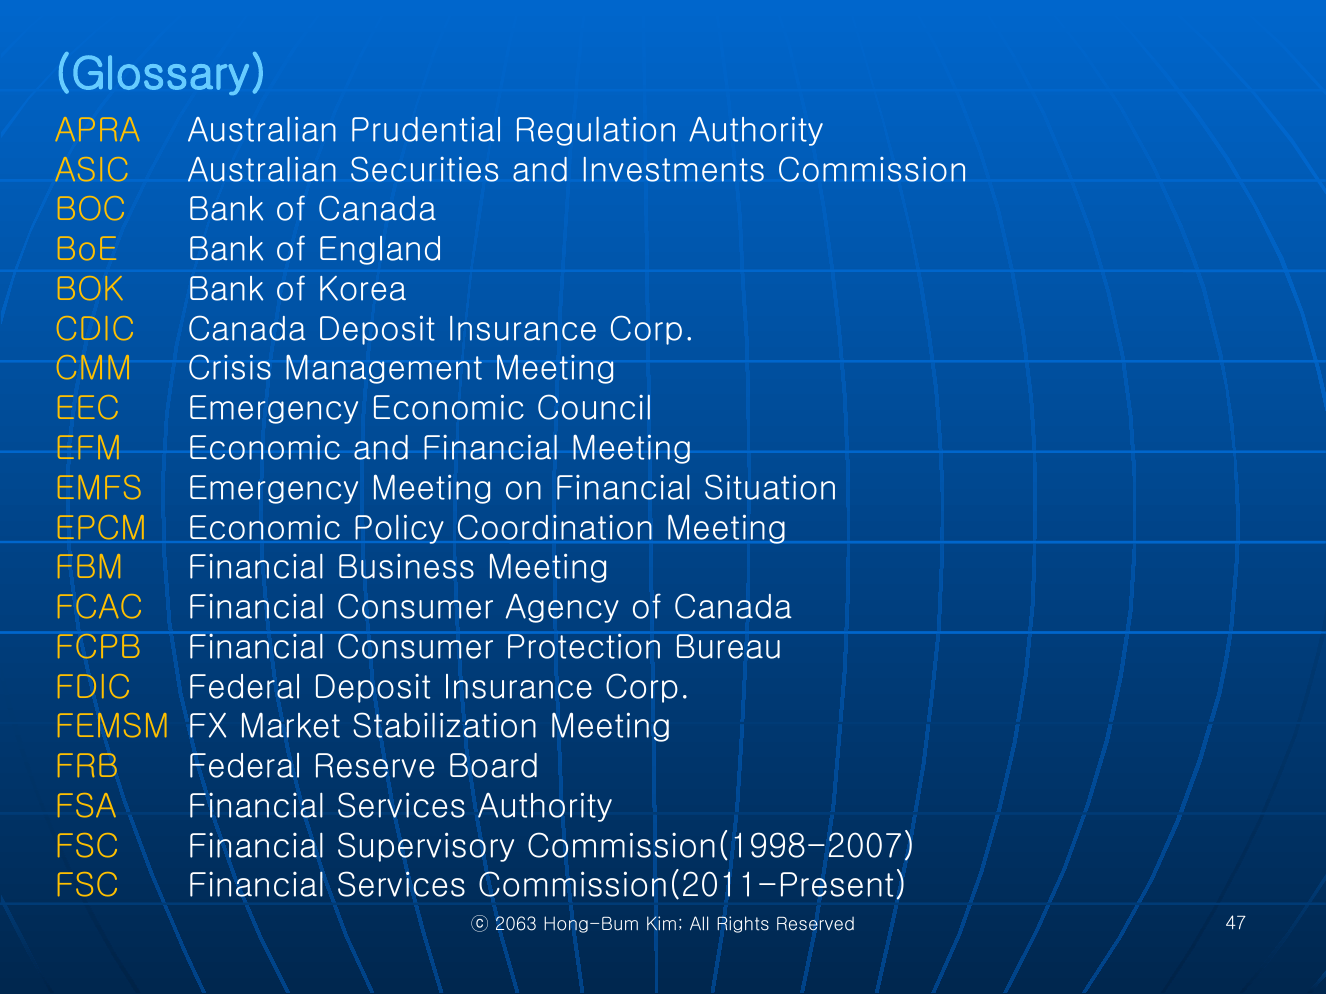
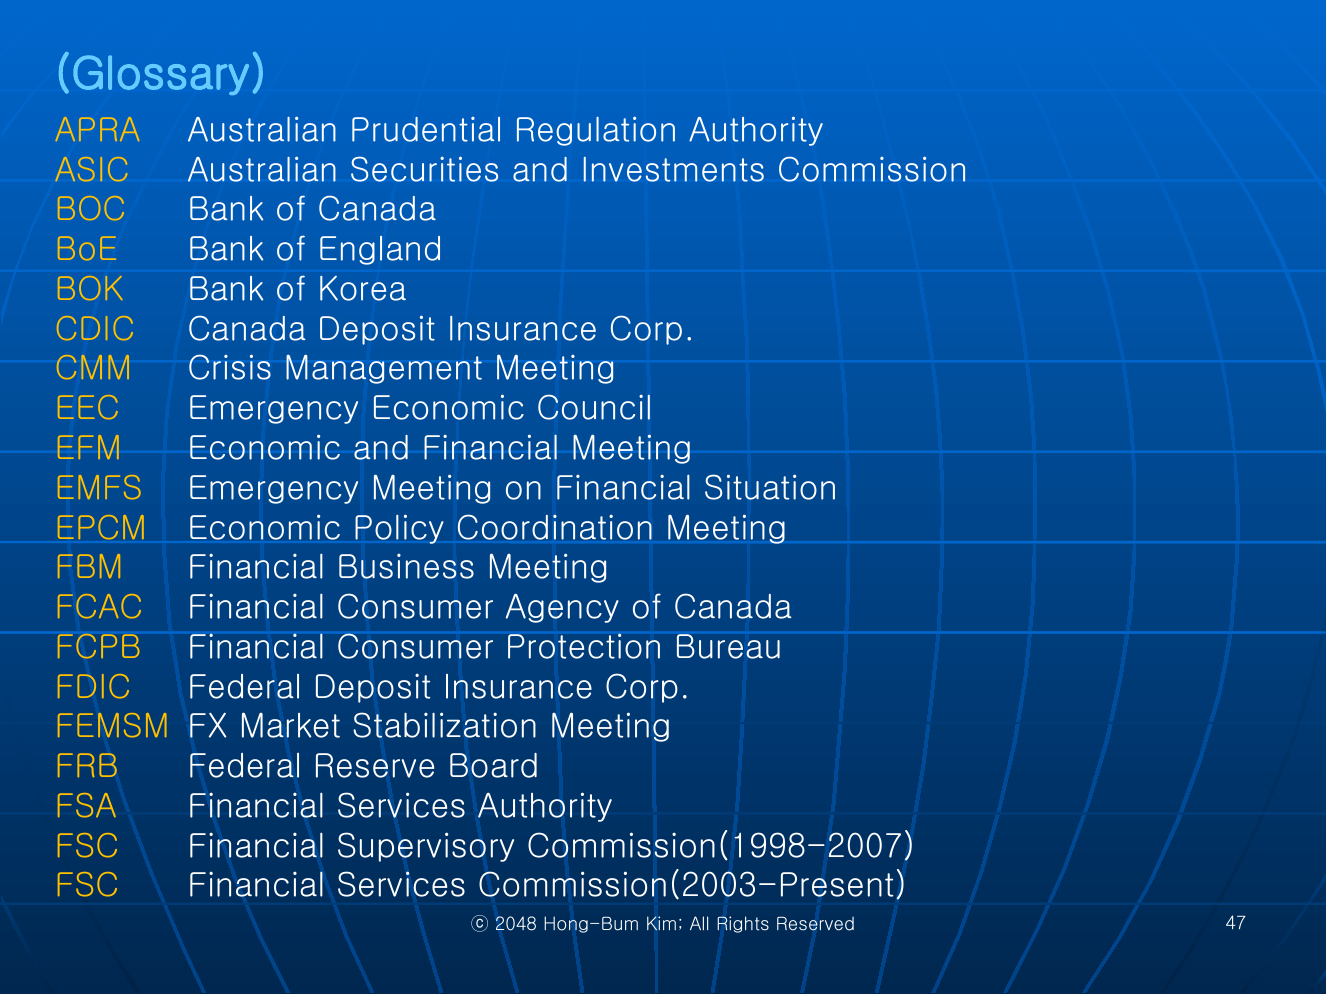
Commission(2011-Present: Commission(2011-Present -> Commission(2003-Present
2063: 2063 -> 2048
